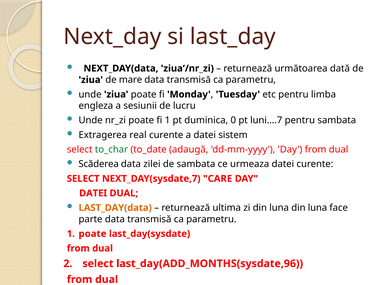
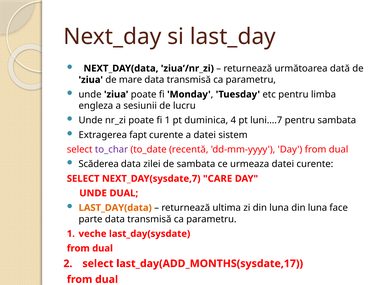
0: 0 -> 4
real: real -> fapt
to_char colour: green -> purple
adaugă: adaugă -> recentă
DATEI at (93, 193): DATEI -> UNDE
1 poate: poate -> veche
last_day(ADD_MONTHS(sysdate,96: last_day(ADD_MONTHS(sysdate,96 -> last_day(ADD_MONTHS(sysdate,17
